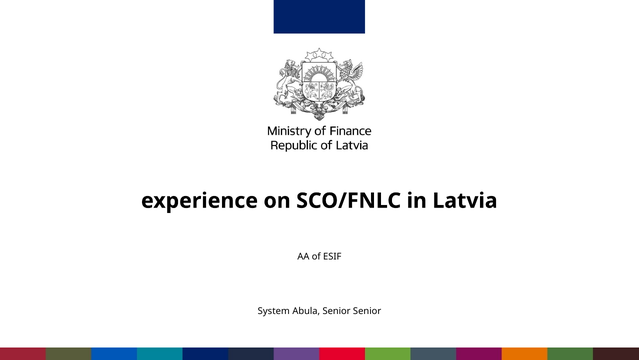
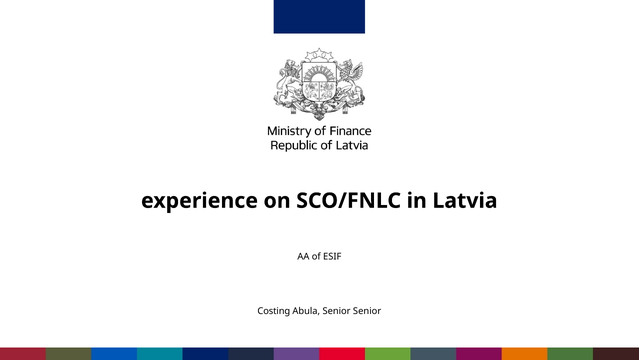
System: System -> Costing
